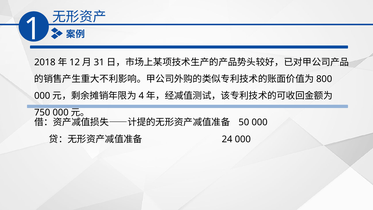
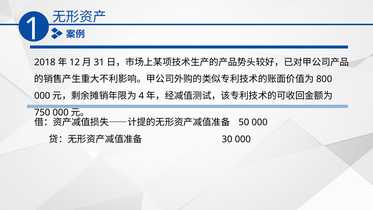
24: 24 -> 30
